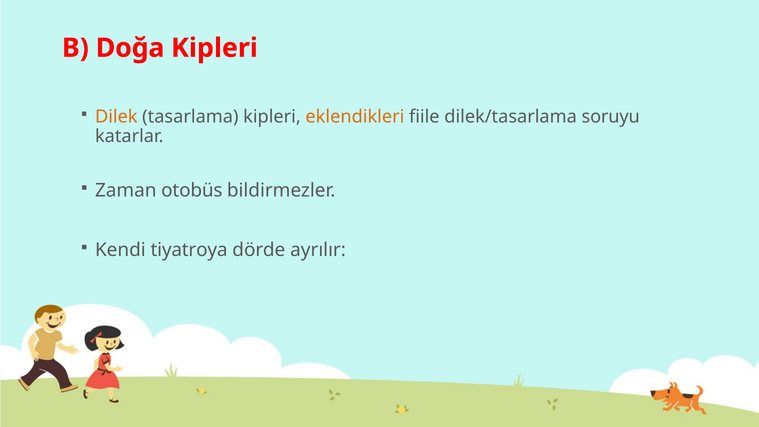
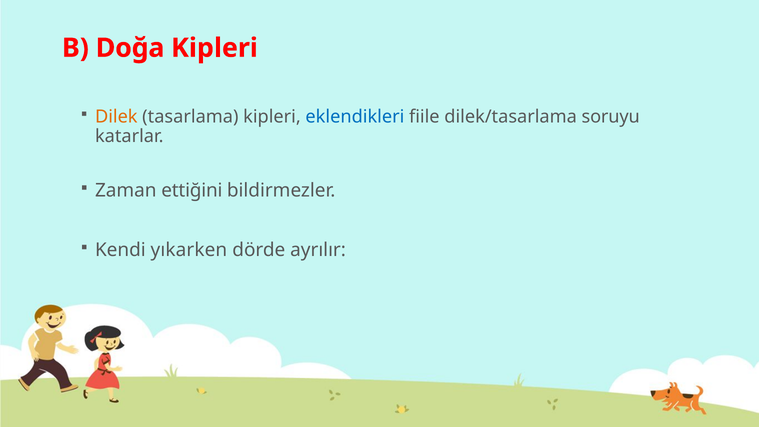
eklendikleri colour: orange -> blue
otobüs: otobüs -> ettiğini
tiyatroya: tiyatroya -> yıkarken
